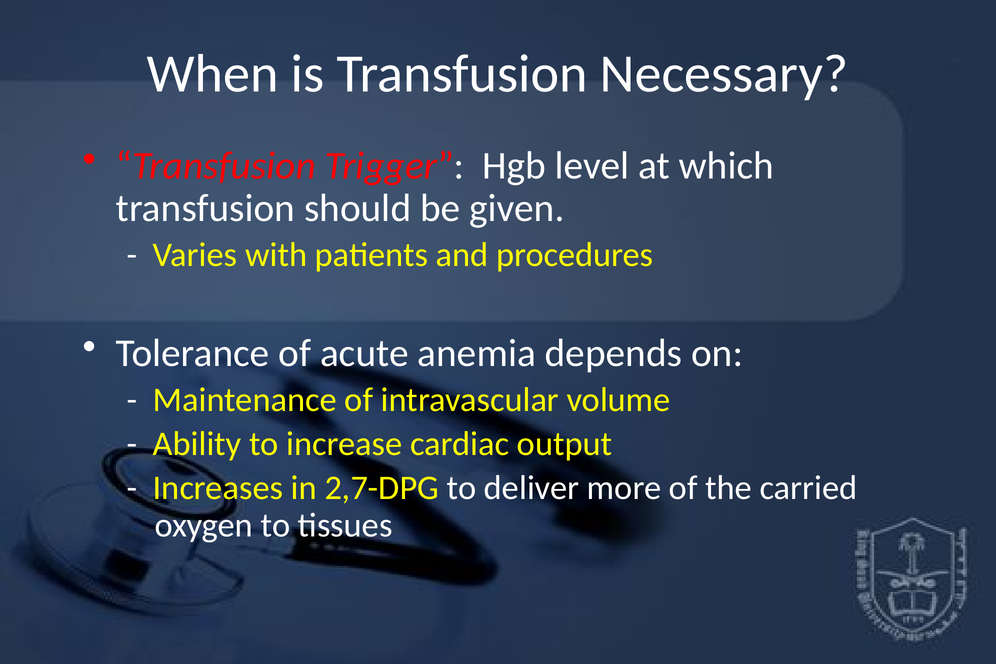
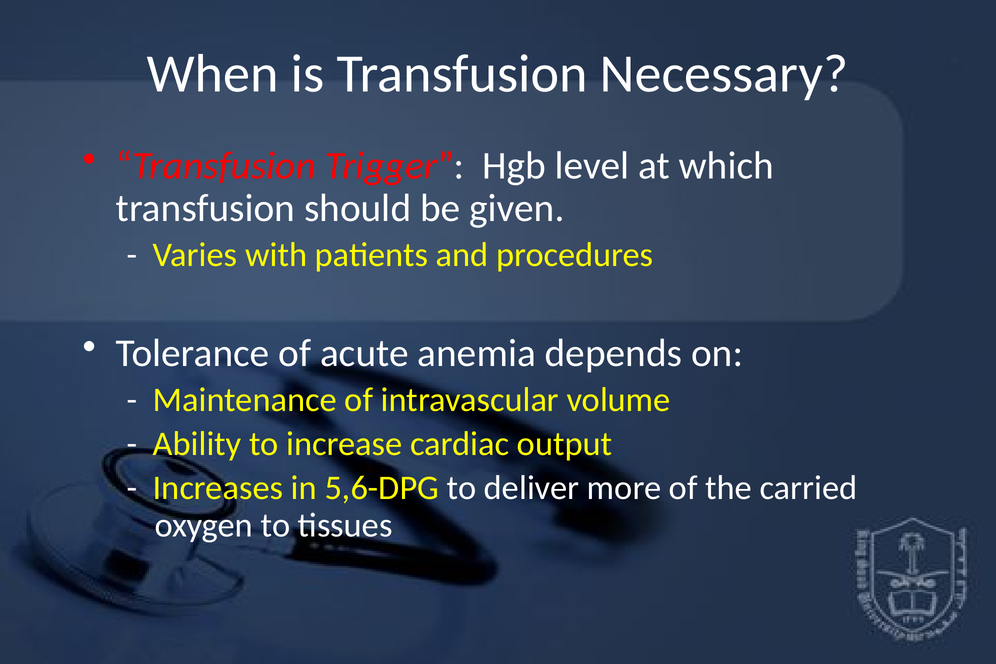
2,7-DPG: 2,7-DPG -> 5,6-DPG
